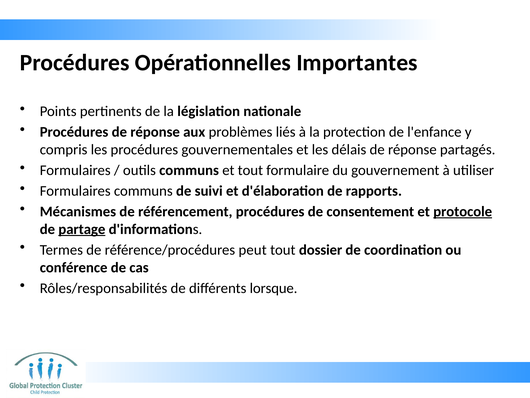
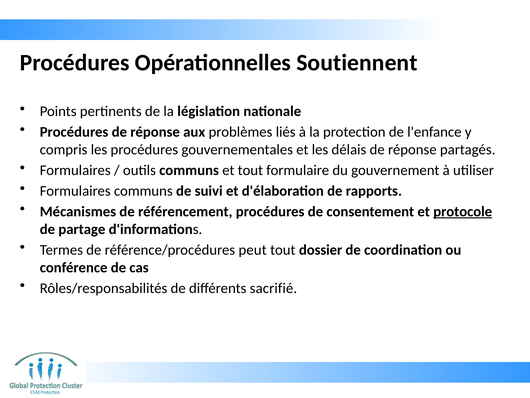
Importantes: Importantes -> Soutiennent
partage underline: present -> none
lorsque: lorsque -> sacrifié
